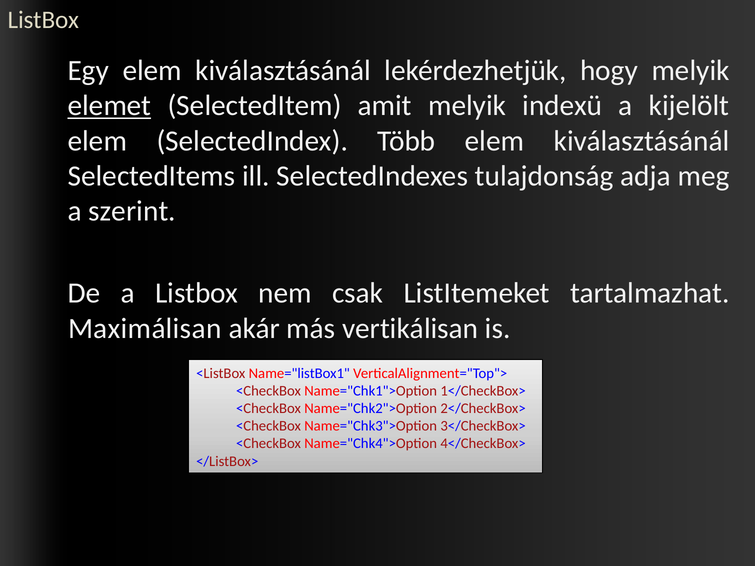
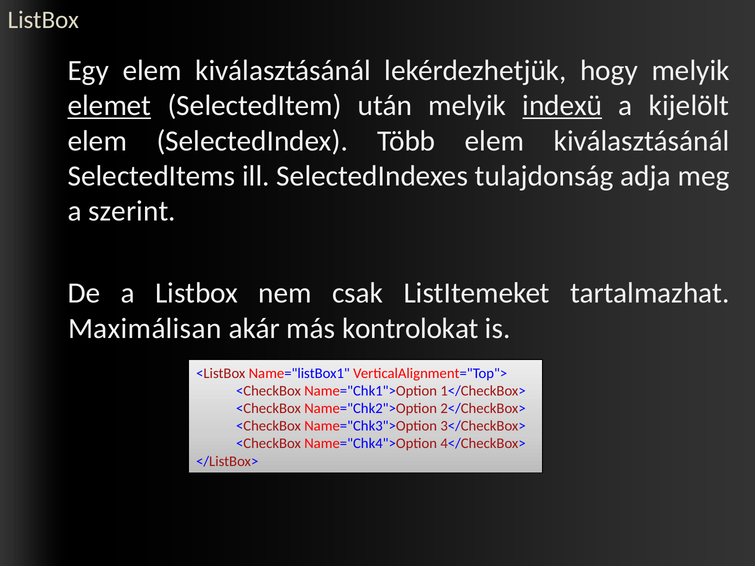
amit: amit -> után
indexü underline: none -> present
vertikálisan: vertikálisan -> kontrolokat
